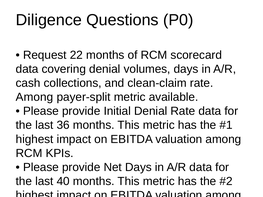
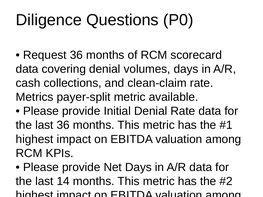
Request 22: 22 -> 36
Among at (35, 97): Among -> Metrics
40: 40 -> 14
